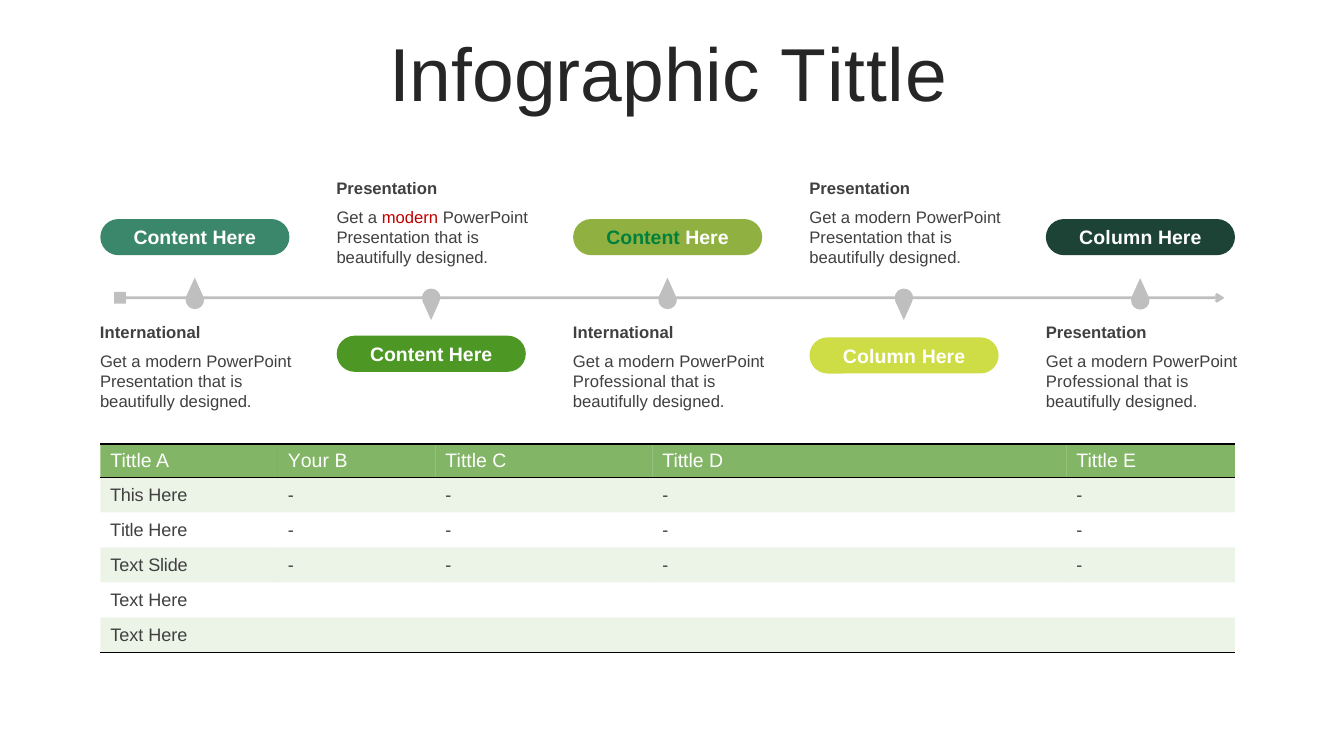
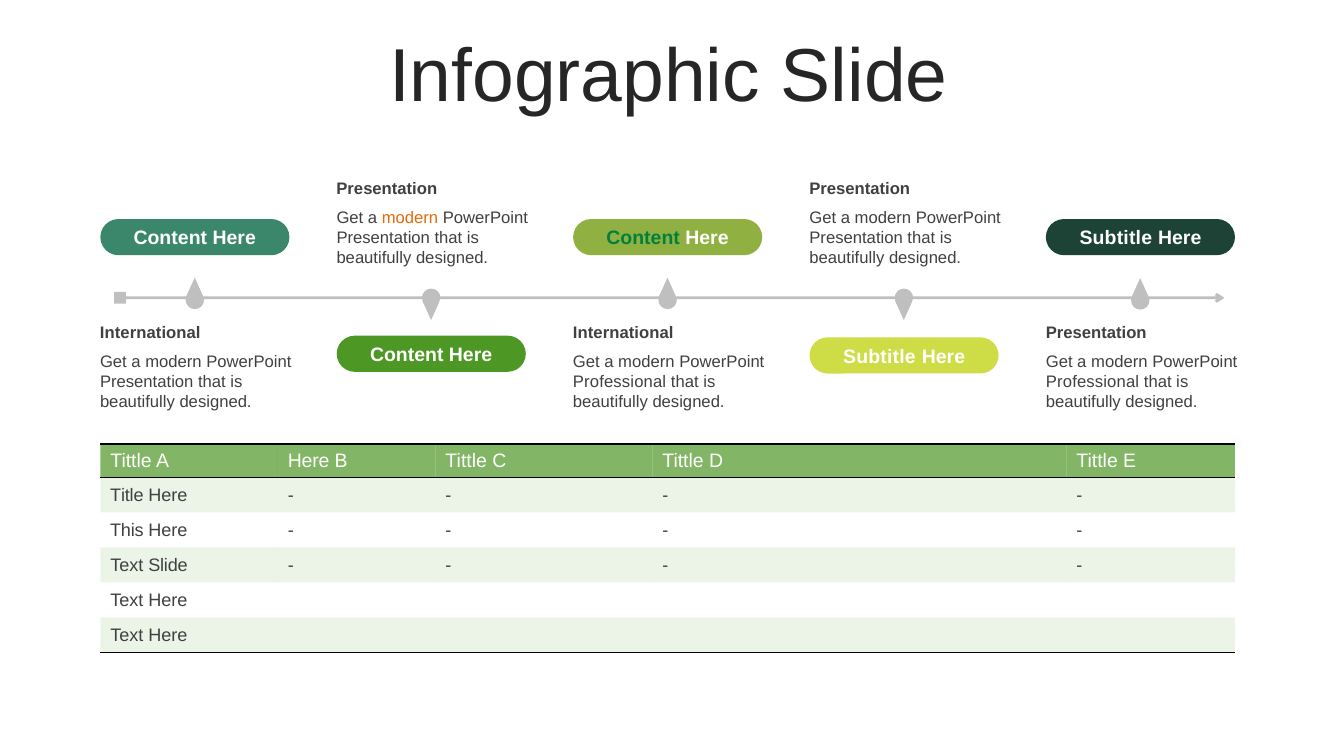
Infographic Tittle: Tittle -> Slide
modern at (410, 218) colour: red -> orange
Column at (1116, 239): Column -> Subtitle
Column at (879, 357): Column -> Subtitle
A Your: Your -> Here
This: This -> Title
Title: Title -> This
